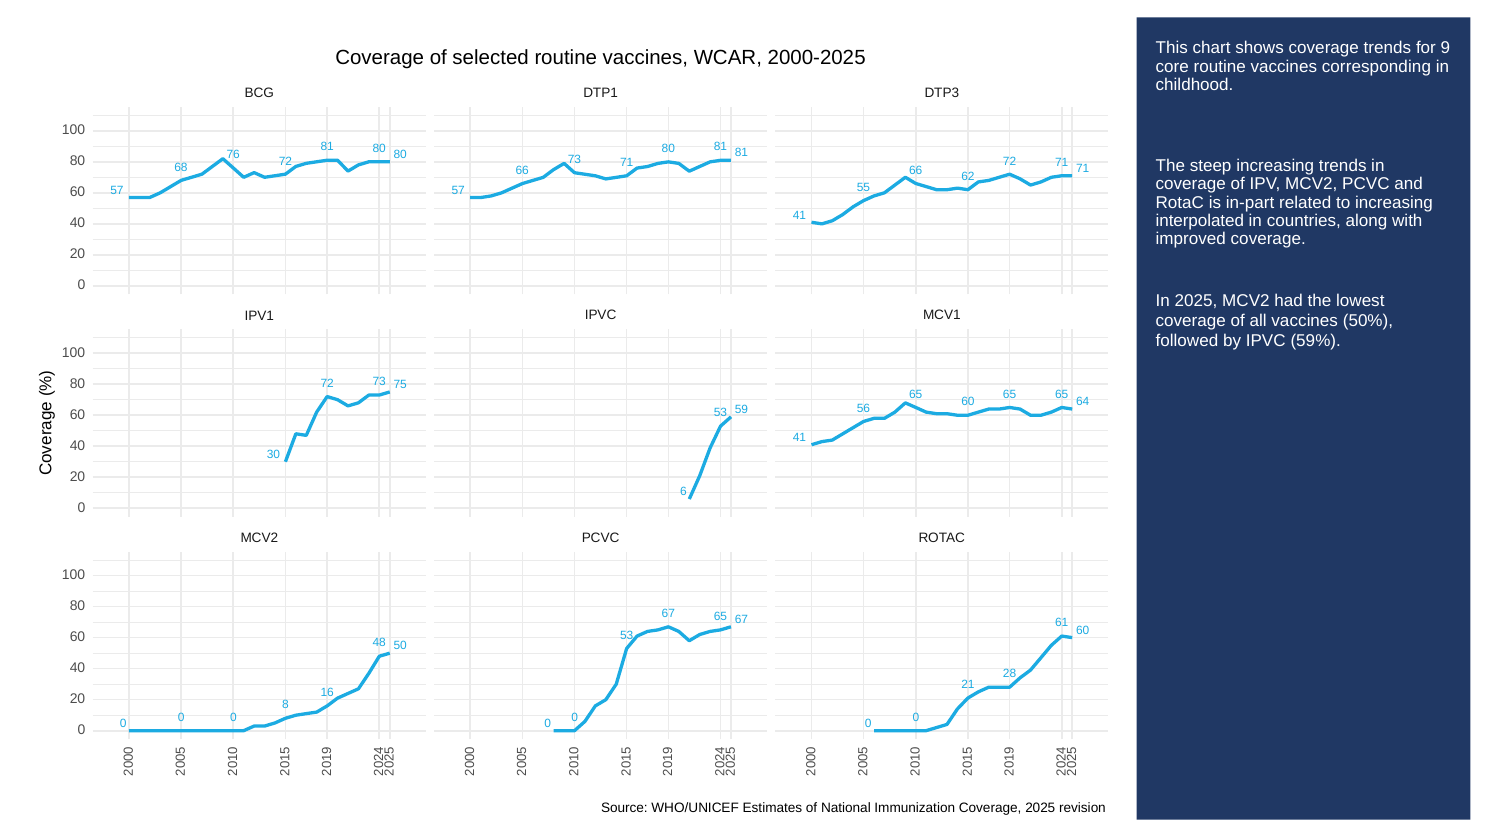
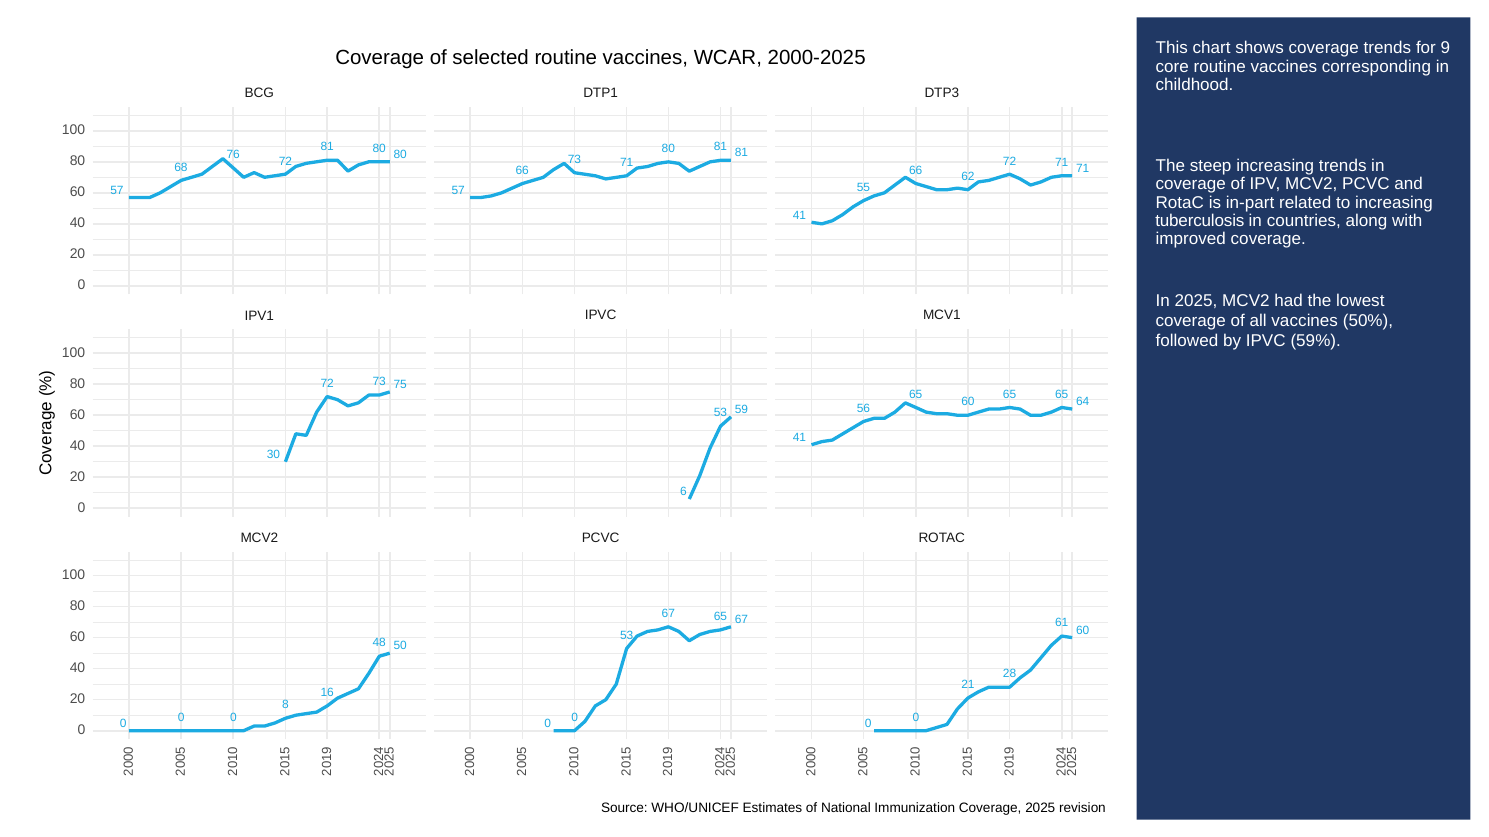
interpolated: interpolated -> tuberculosis
